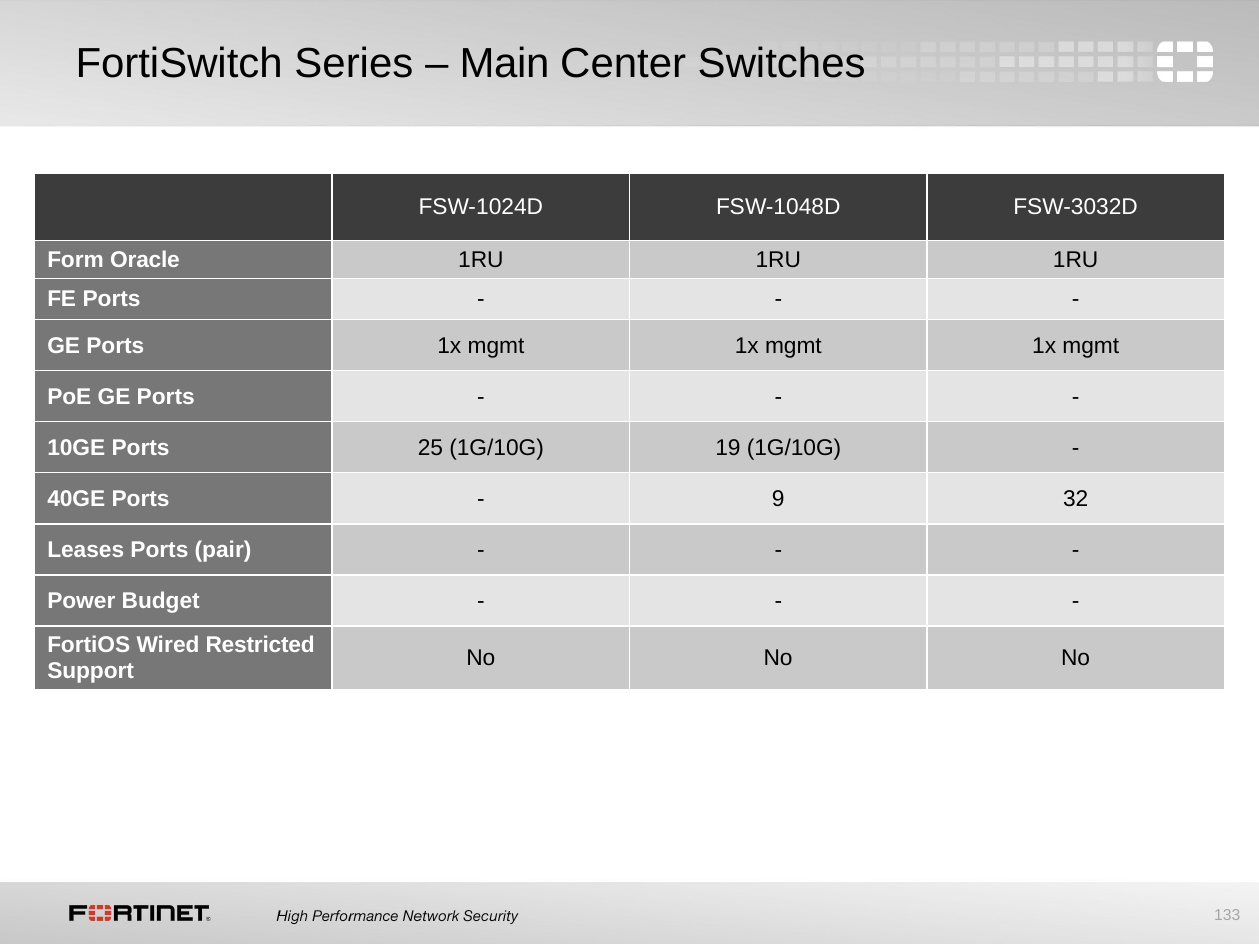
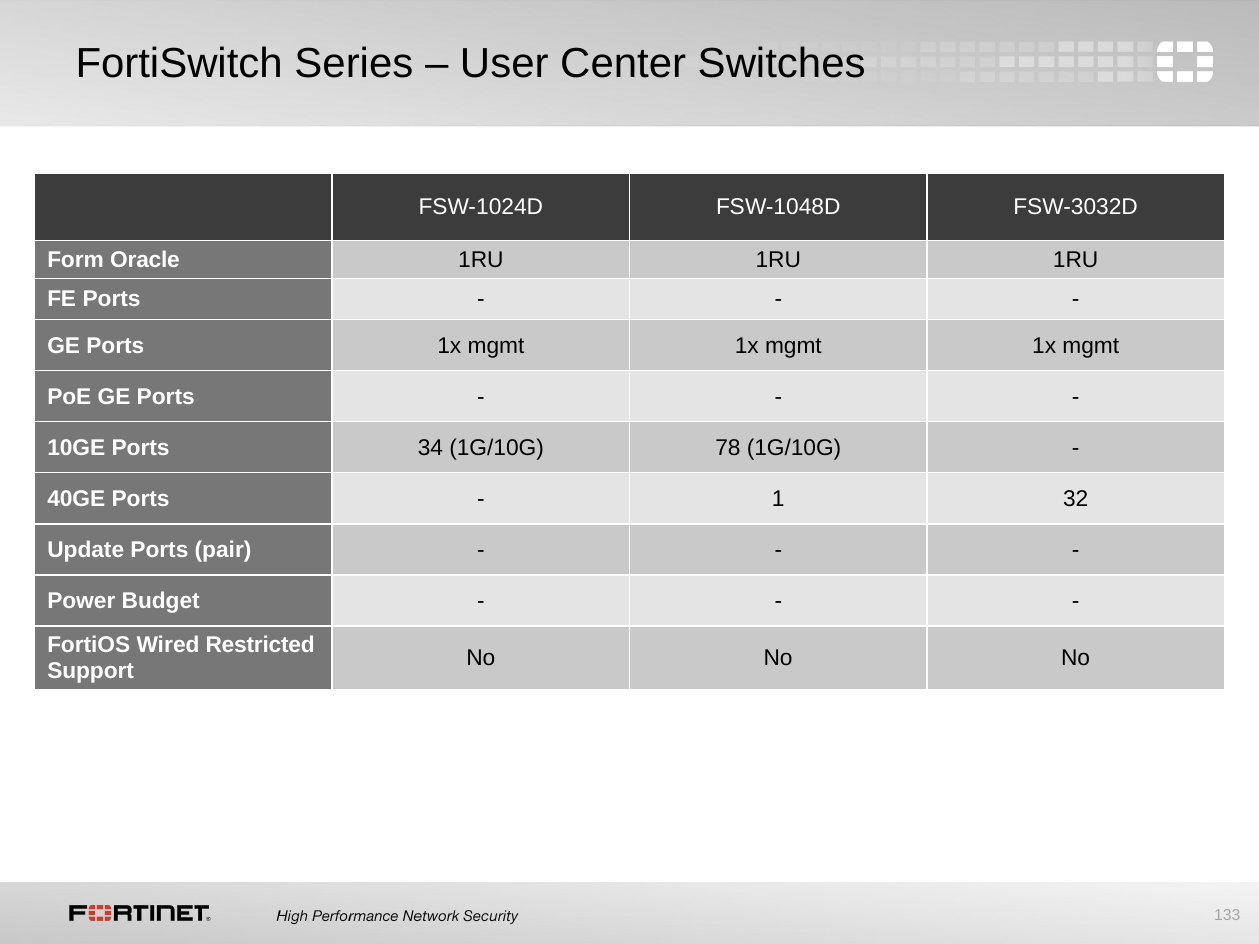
Main: Main -> User
25: 25 -> 34
19: 19 -> 78
9: 9 -> 1
Leases: Leases -> Update
